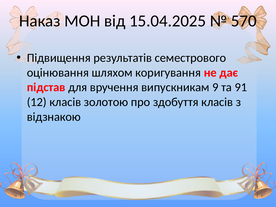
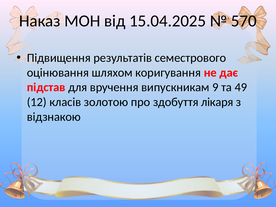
91: 91 -> 49
здобуття класів: класів -> лікаря
